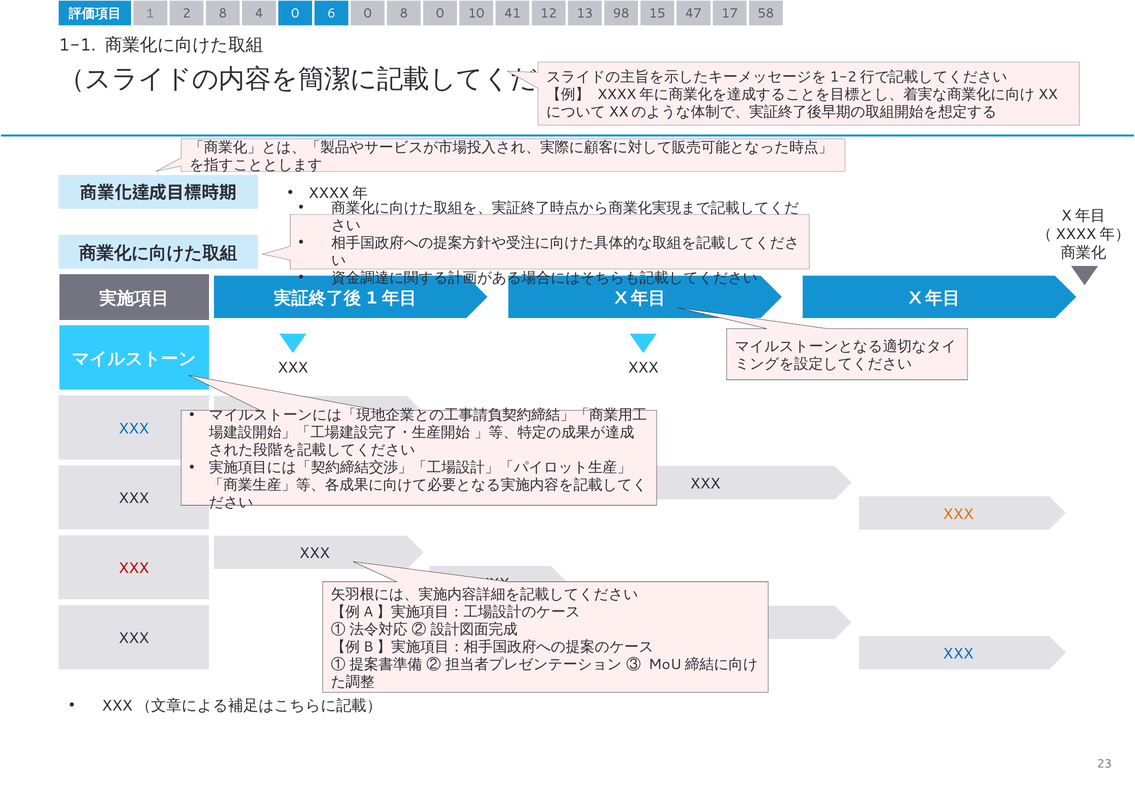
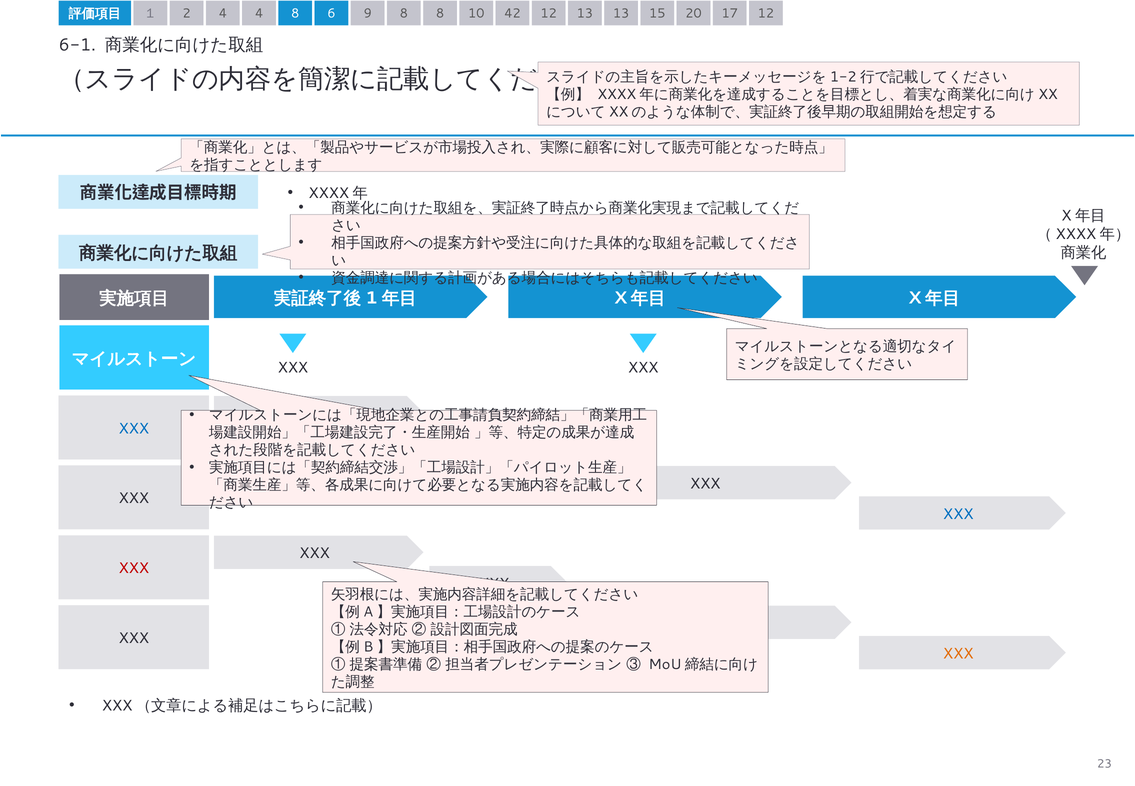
2 8: 8 -> 4
4 0: 0 -> 8
6 0: 0 -> 9
8 0: 0 -> 8
41: 41 -> 42
13 98: 98 -> 13
47: 47 -> 20
17 58: 58 -> 12
1-1: 1-1 -> 6-1
XXX at (958, 514) colour: orange -> blue
XXX at (958, 653) colour: blue -> orange
